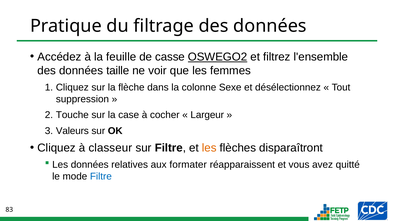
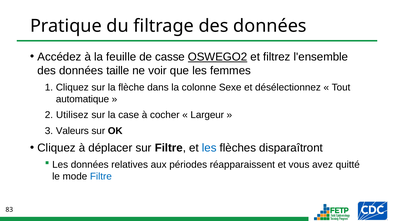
suppression: suppression -> automatique
Touche: Touche -> Utilisez
classeur: classeur -> déplacer
les at (209, 148) colour: orange -> blue
formater: formater -> périodes
